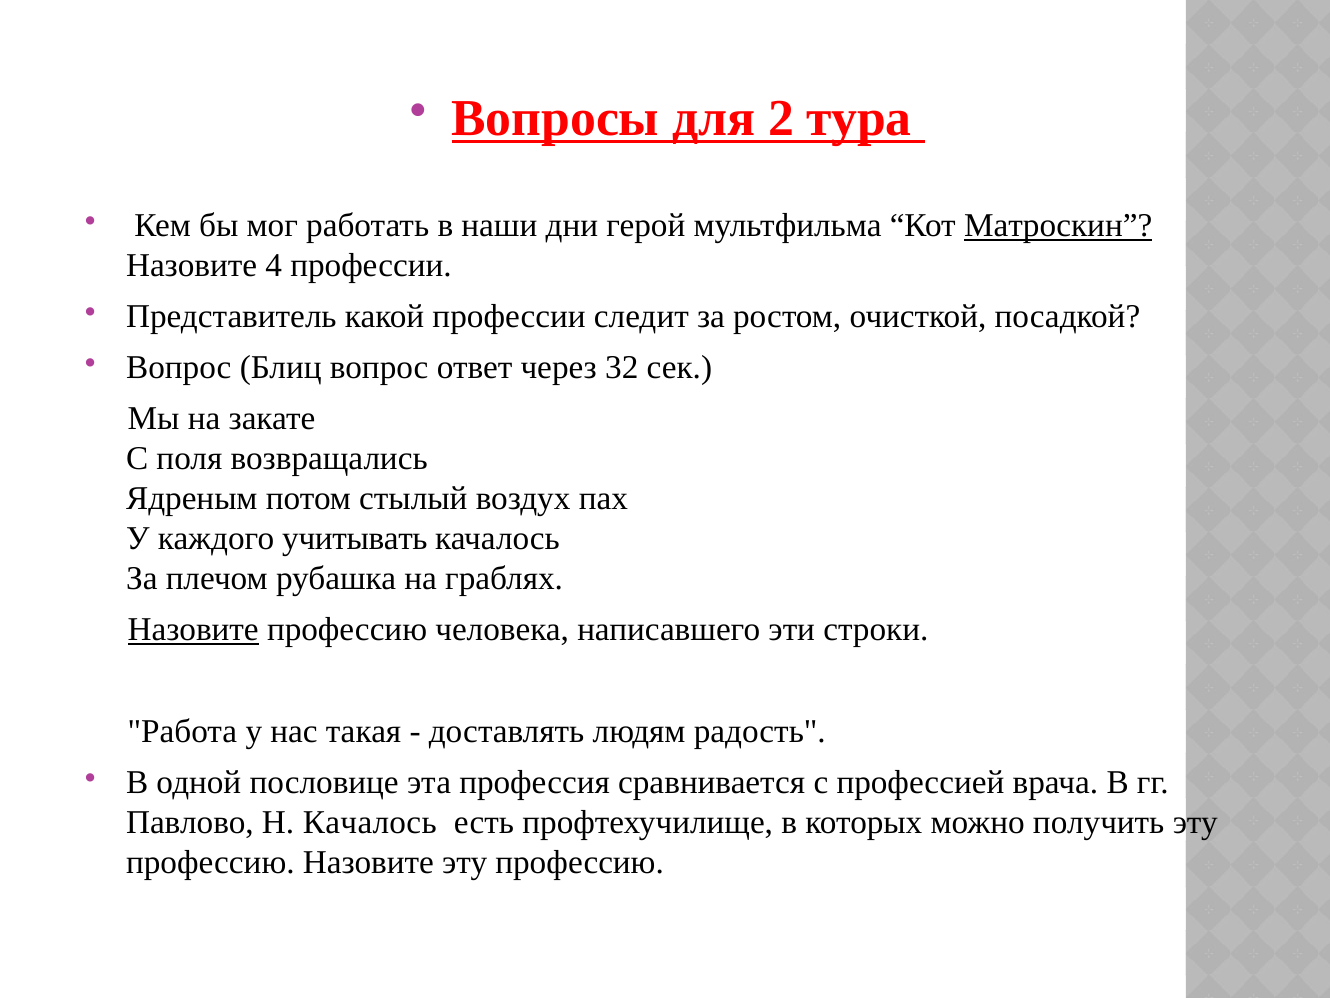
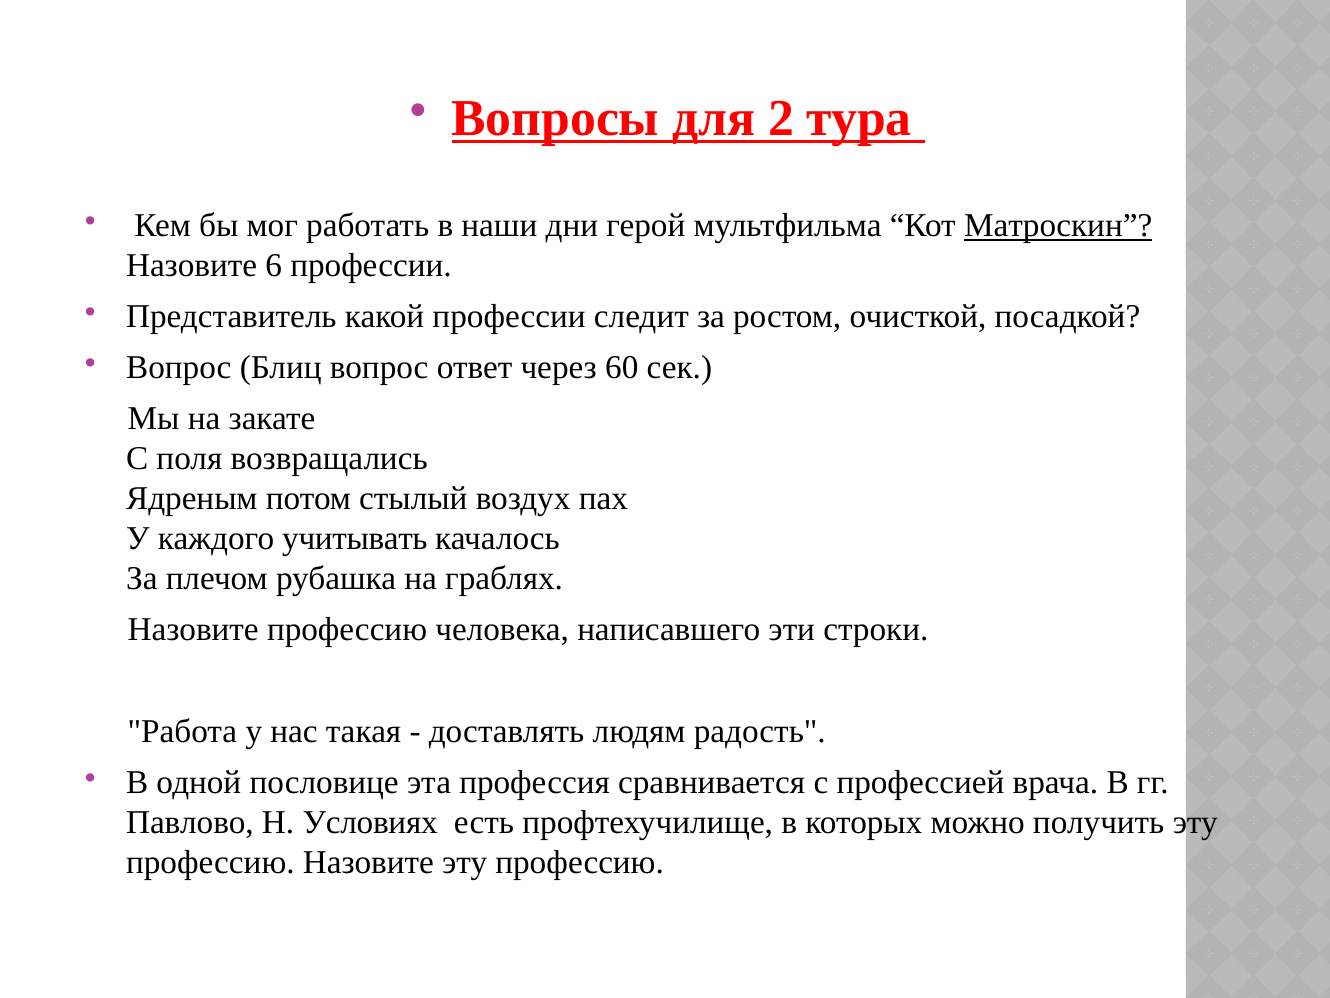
4: 4 -> 6
32: 32 -> 60
Назовите at (193, 629) underline: present -> none
Н Качалось: Качалось -> Условиях
